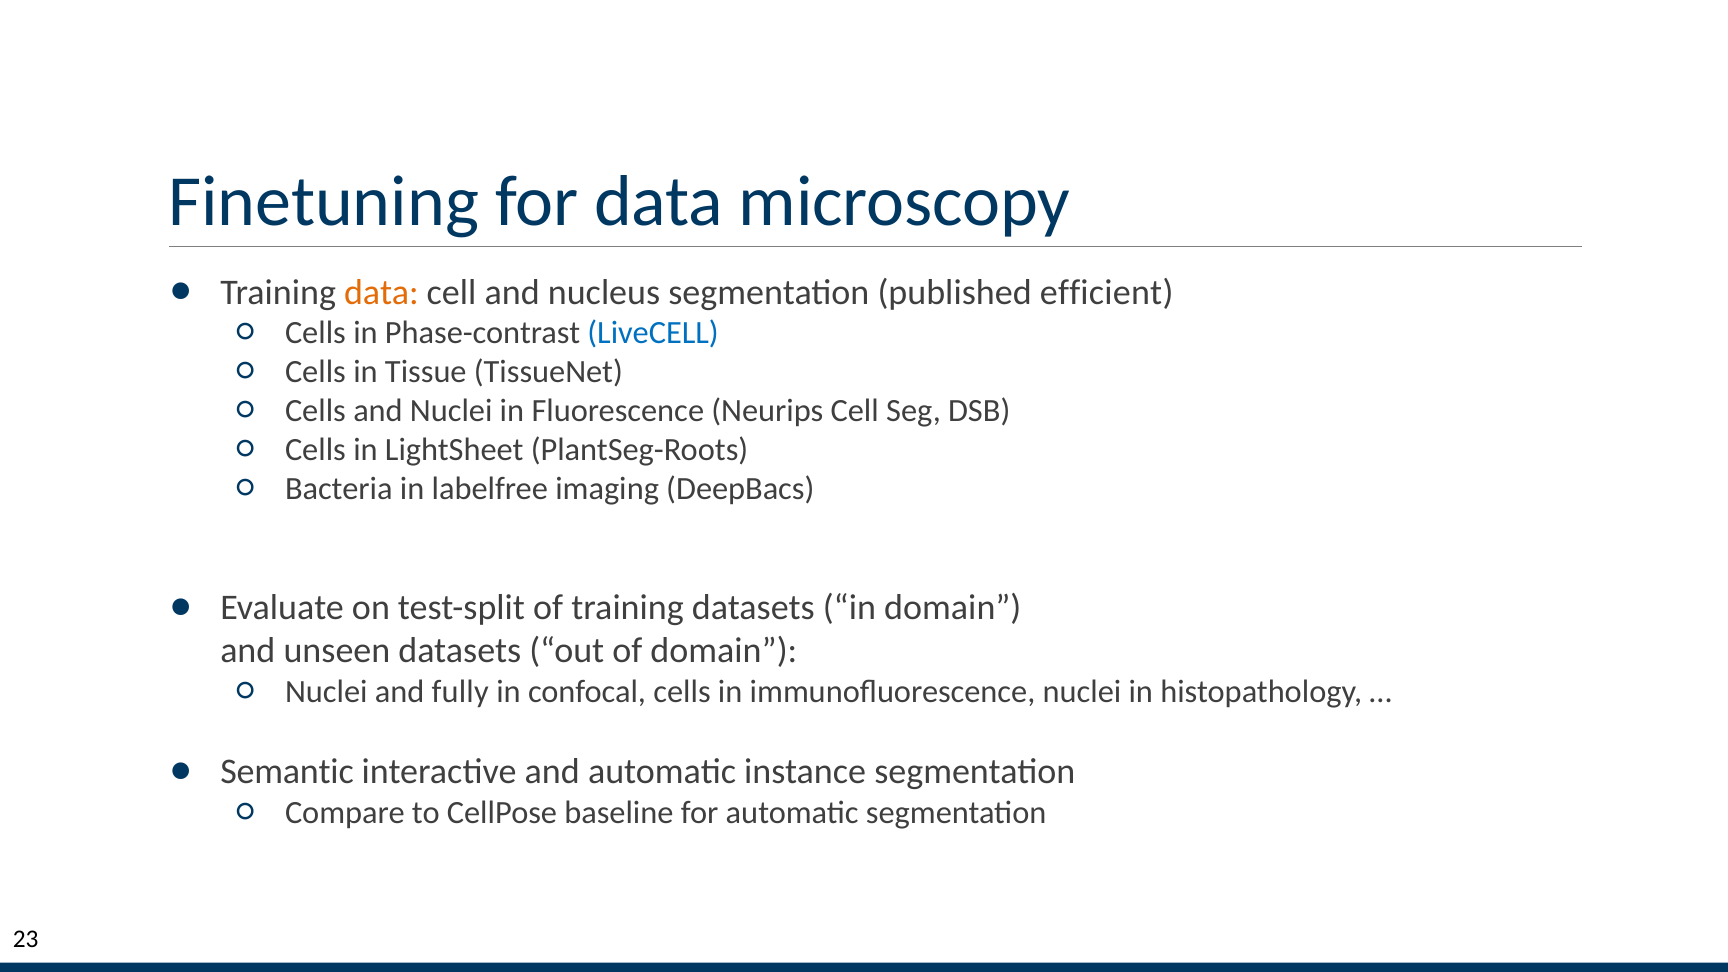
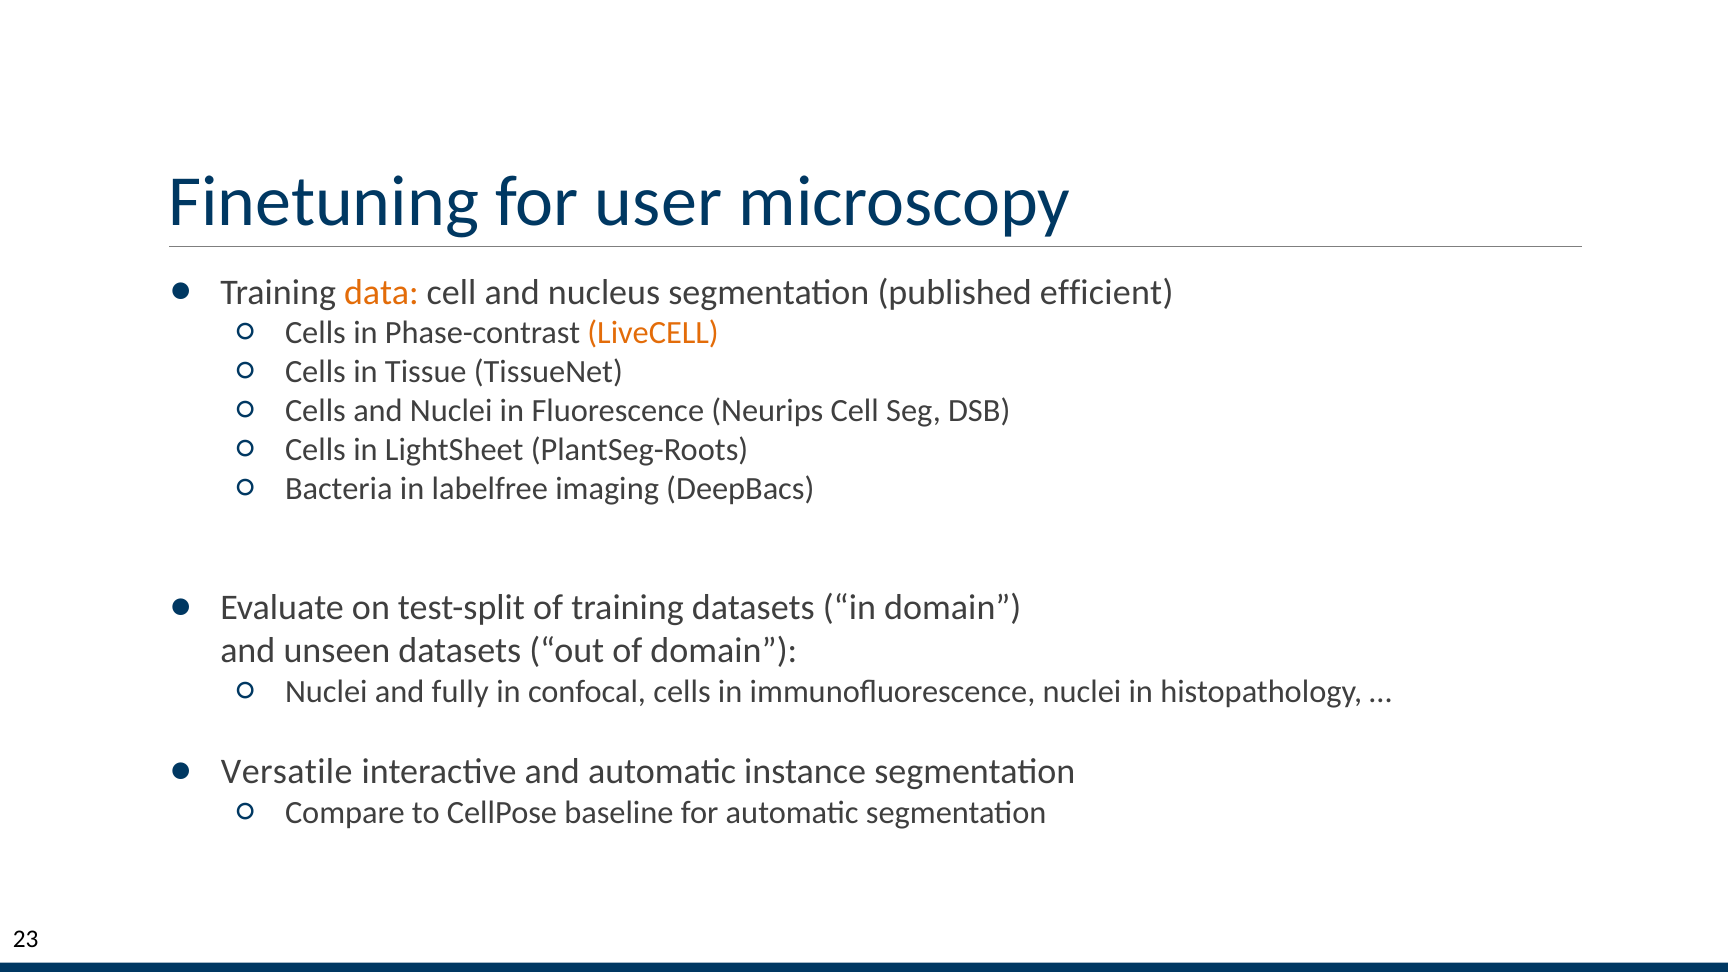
for data: data -> user
LiveCELL colour: blue -> orange
Semantic: Semantic -> Versatile
